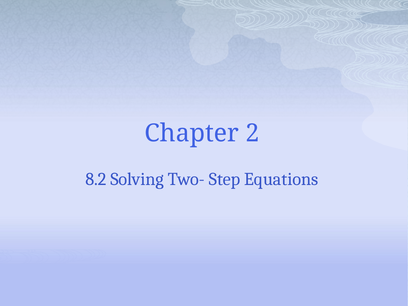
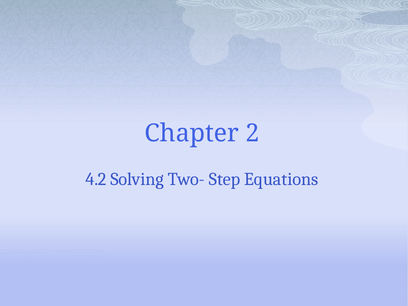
8.2: 8.2 -> 4.2
